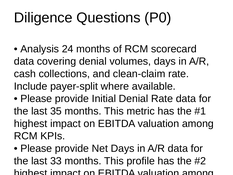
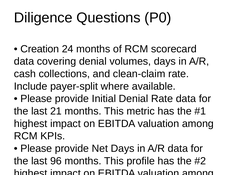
Analysis: Analysis -> Creation
35: 35 -> 21
33: 33 -> 96
